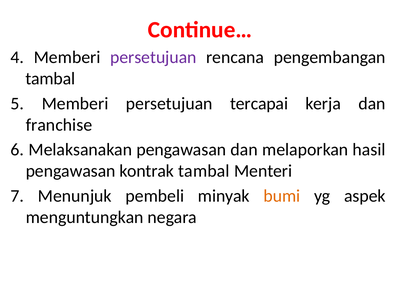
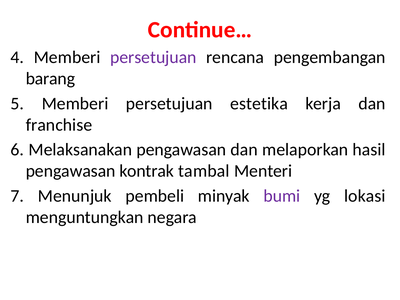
tambal at (50, 79): tambal -> barang
tercapai: tercapai -> estetika
bumi colour: orange -> purple
aspek: aspek -> lokasi
